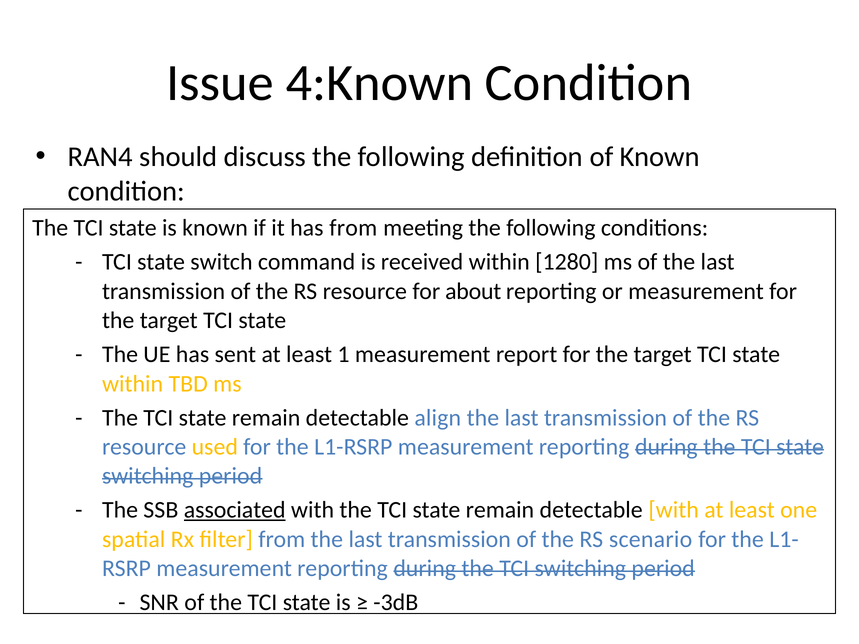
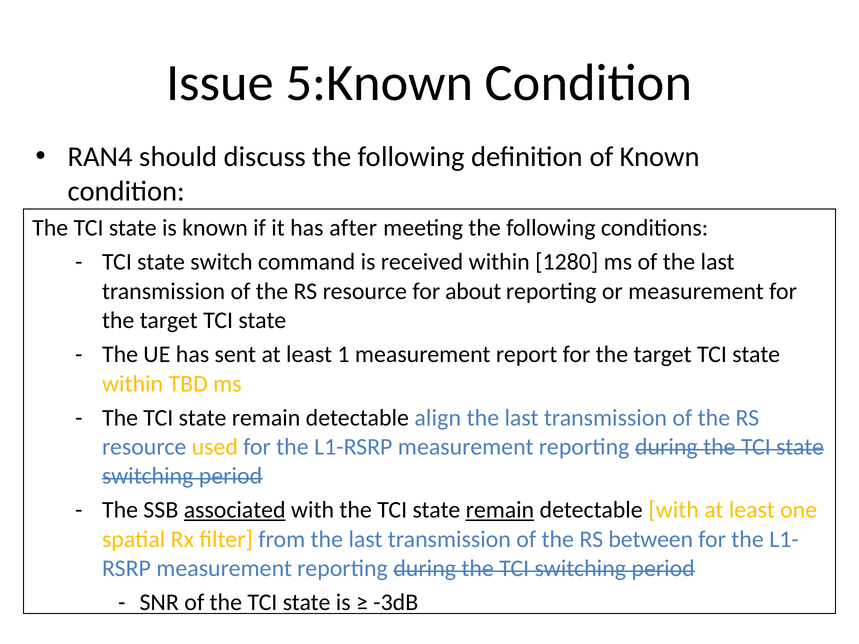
4:Known: 4:Known -> 5:Known
has from: from -> after
remain at (500, 510) underline: none -> present
scenario: scenario -> between
